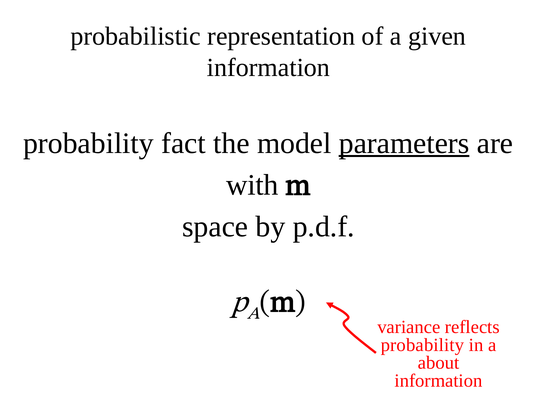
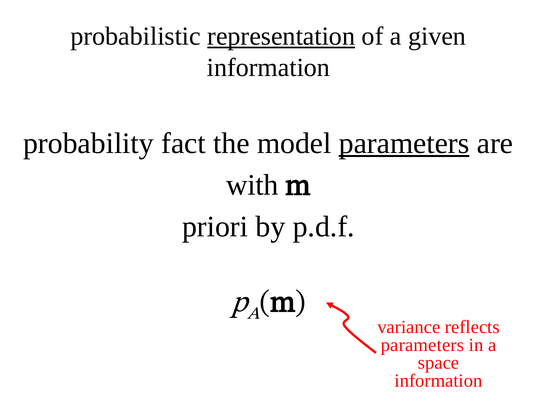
representation underline: none -> present
space: space -> priori
probability at (422, 346): probability -> parameters
about: about -> space
